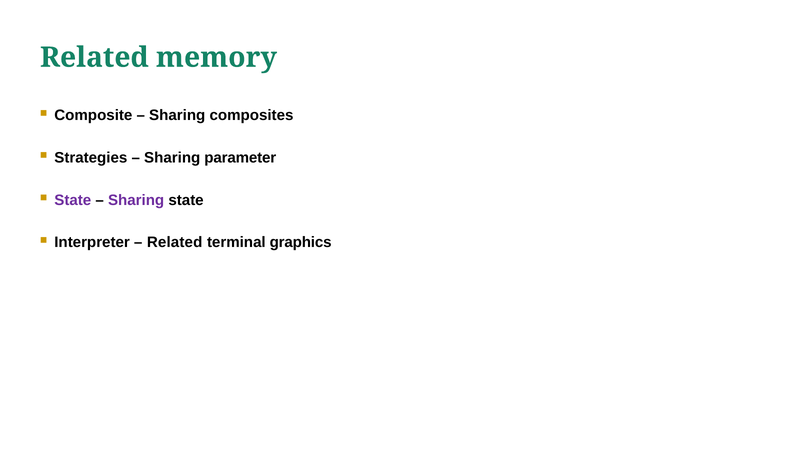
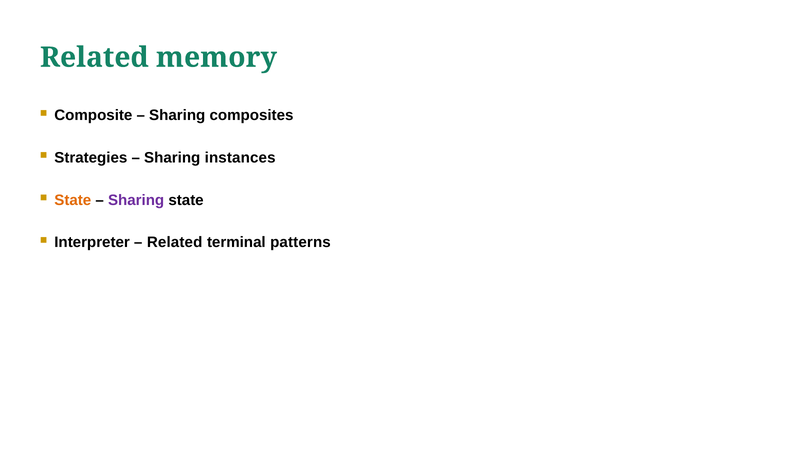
parameter: parameter -> instances
State at (73, 200) colour: purple -> orange
graphics: graphics -> patterns
